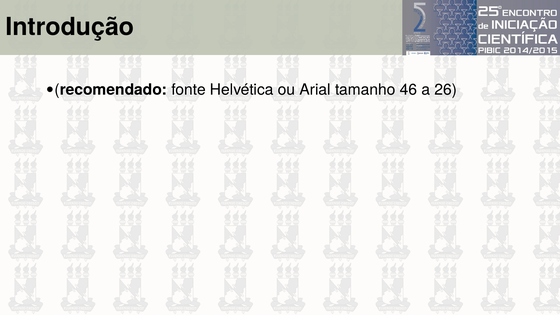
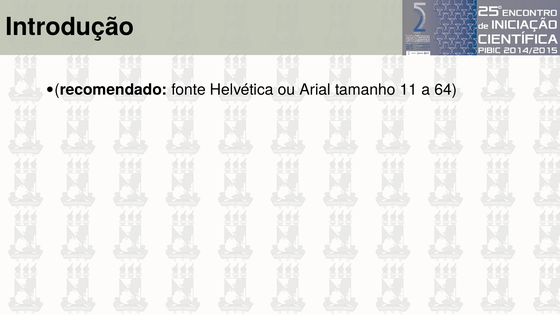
46: 46 -> 11
26: 26 -> 64
